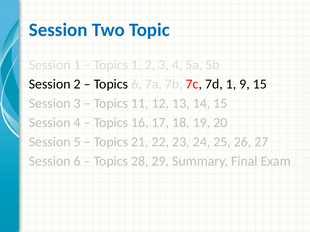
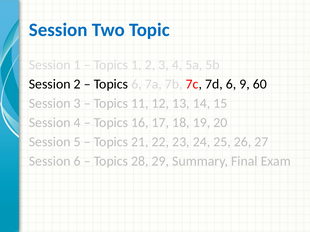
7d 1: 1 -> 6
9 15: 15 -> 60
